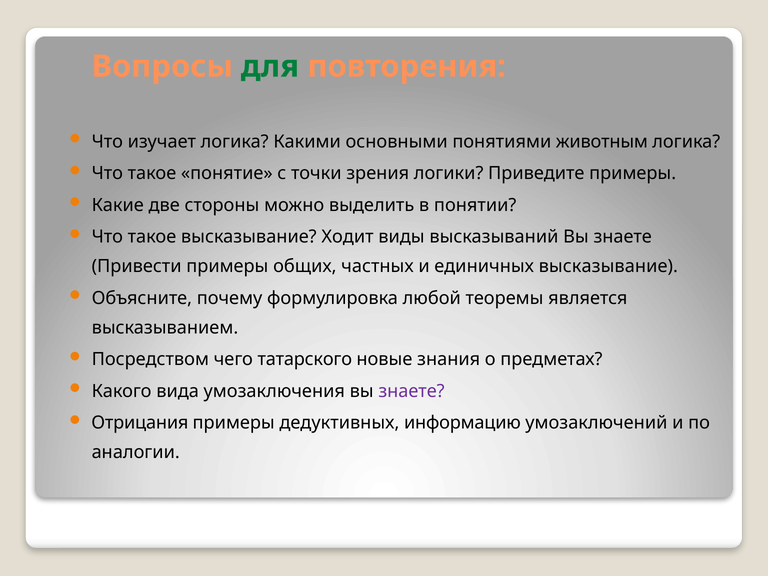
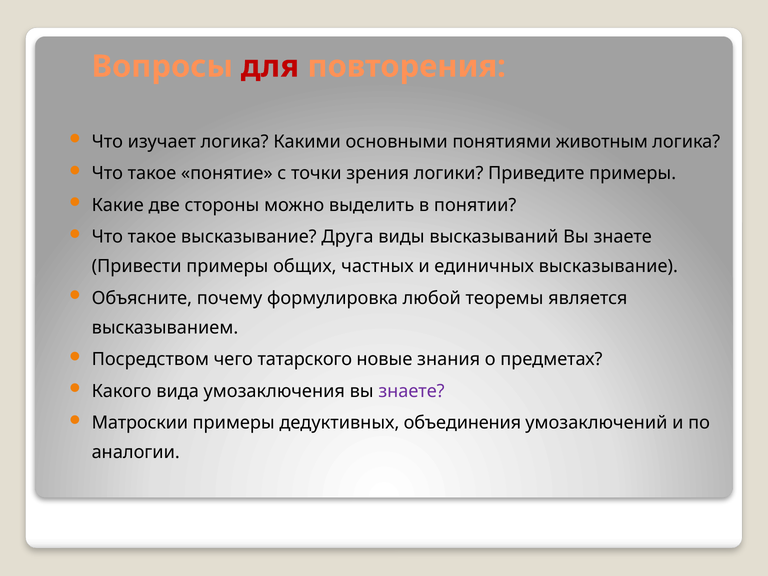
для colour: green -> red
Ходит: Ходит -> Друга
Отрицания: Отрицания -> Матроскии
информацию: информацию -> объединения
